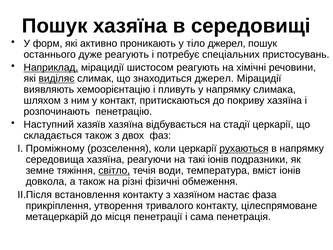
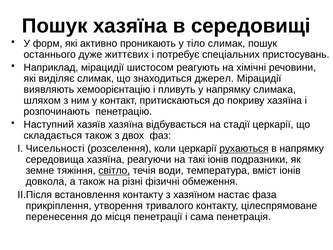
тіло джерел: джерел -> слимак
дуже реагують: реагують -> життєвих
Наприклад underline: present -> none
виділяє underline: present -> none
Проміжному: Проміжному -> Чисельності
метацеркарій: метацеркарій -> перенесення
